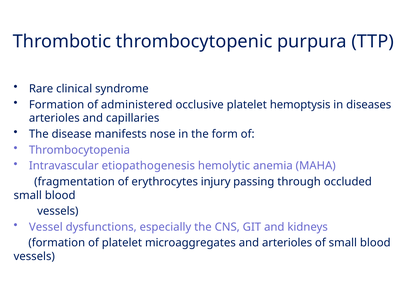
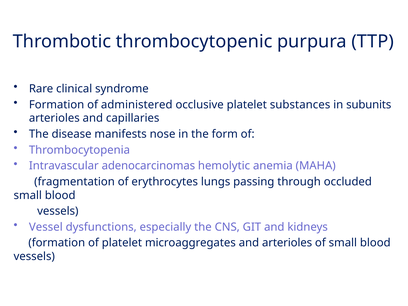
hemoptysis: hemoptysis -> substances
diseases: diseases -> subunits
etiopathogenesis: etiopathogenesis -> adenocarcinomas
injury: injury -> lungs
